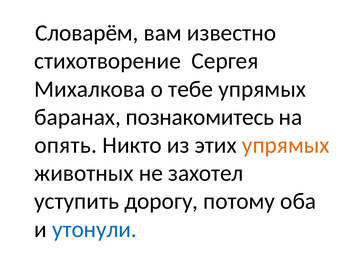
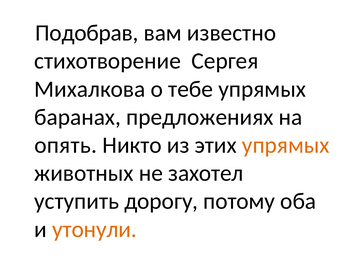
Словарём: Словарём -> Подобрав
познакомитесь: познакомитесь -> предложениях
утонули colour: blue -> orange
